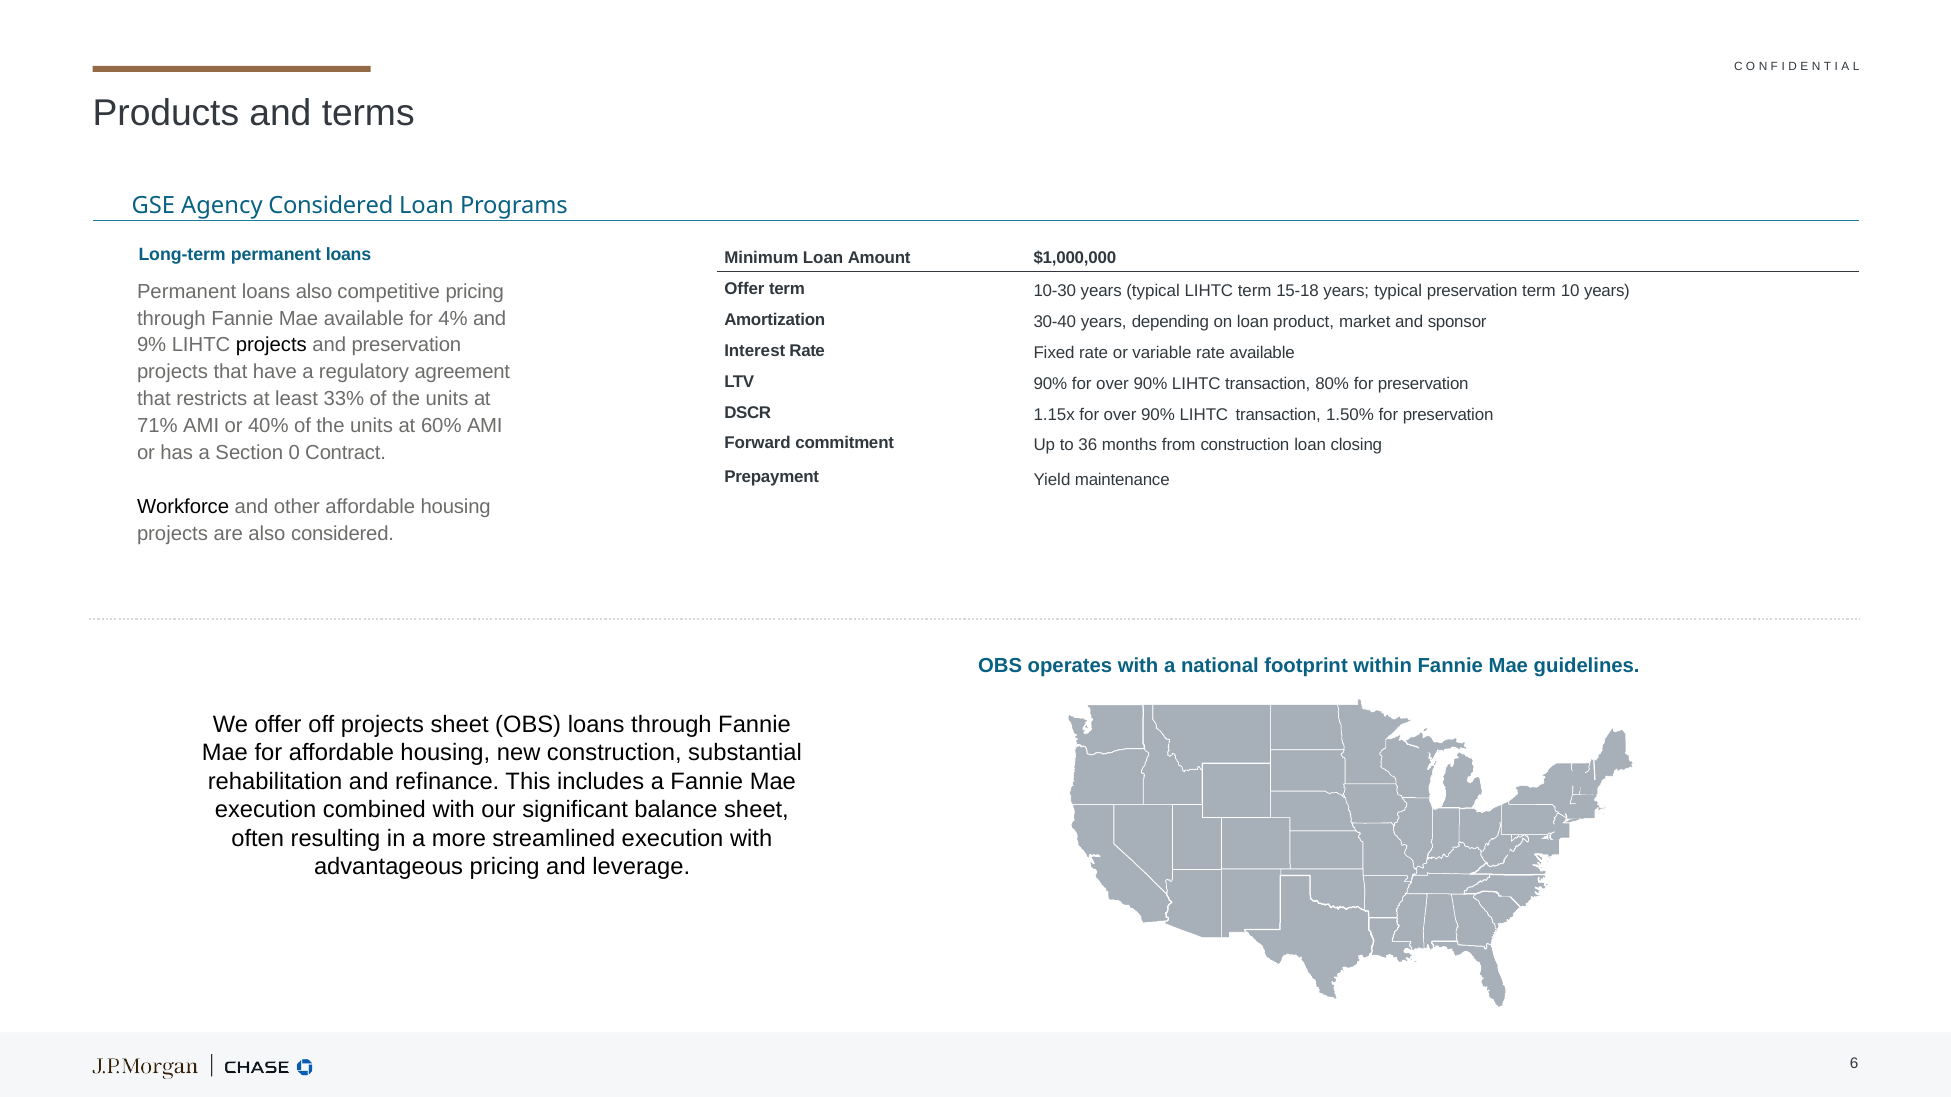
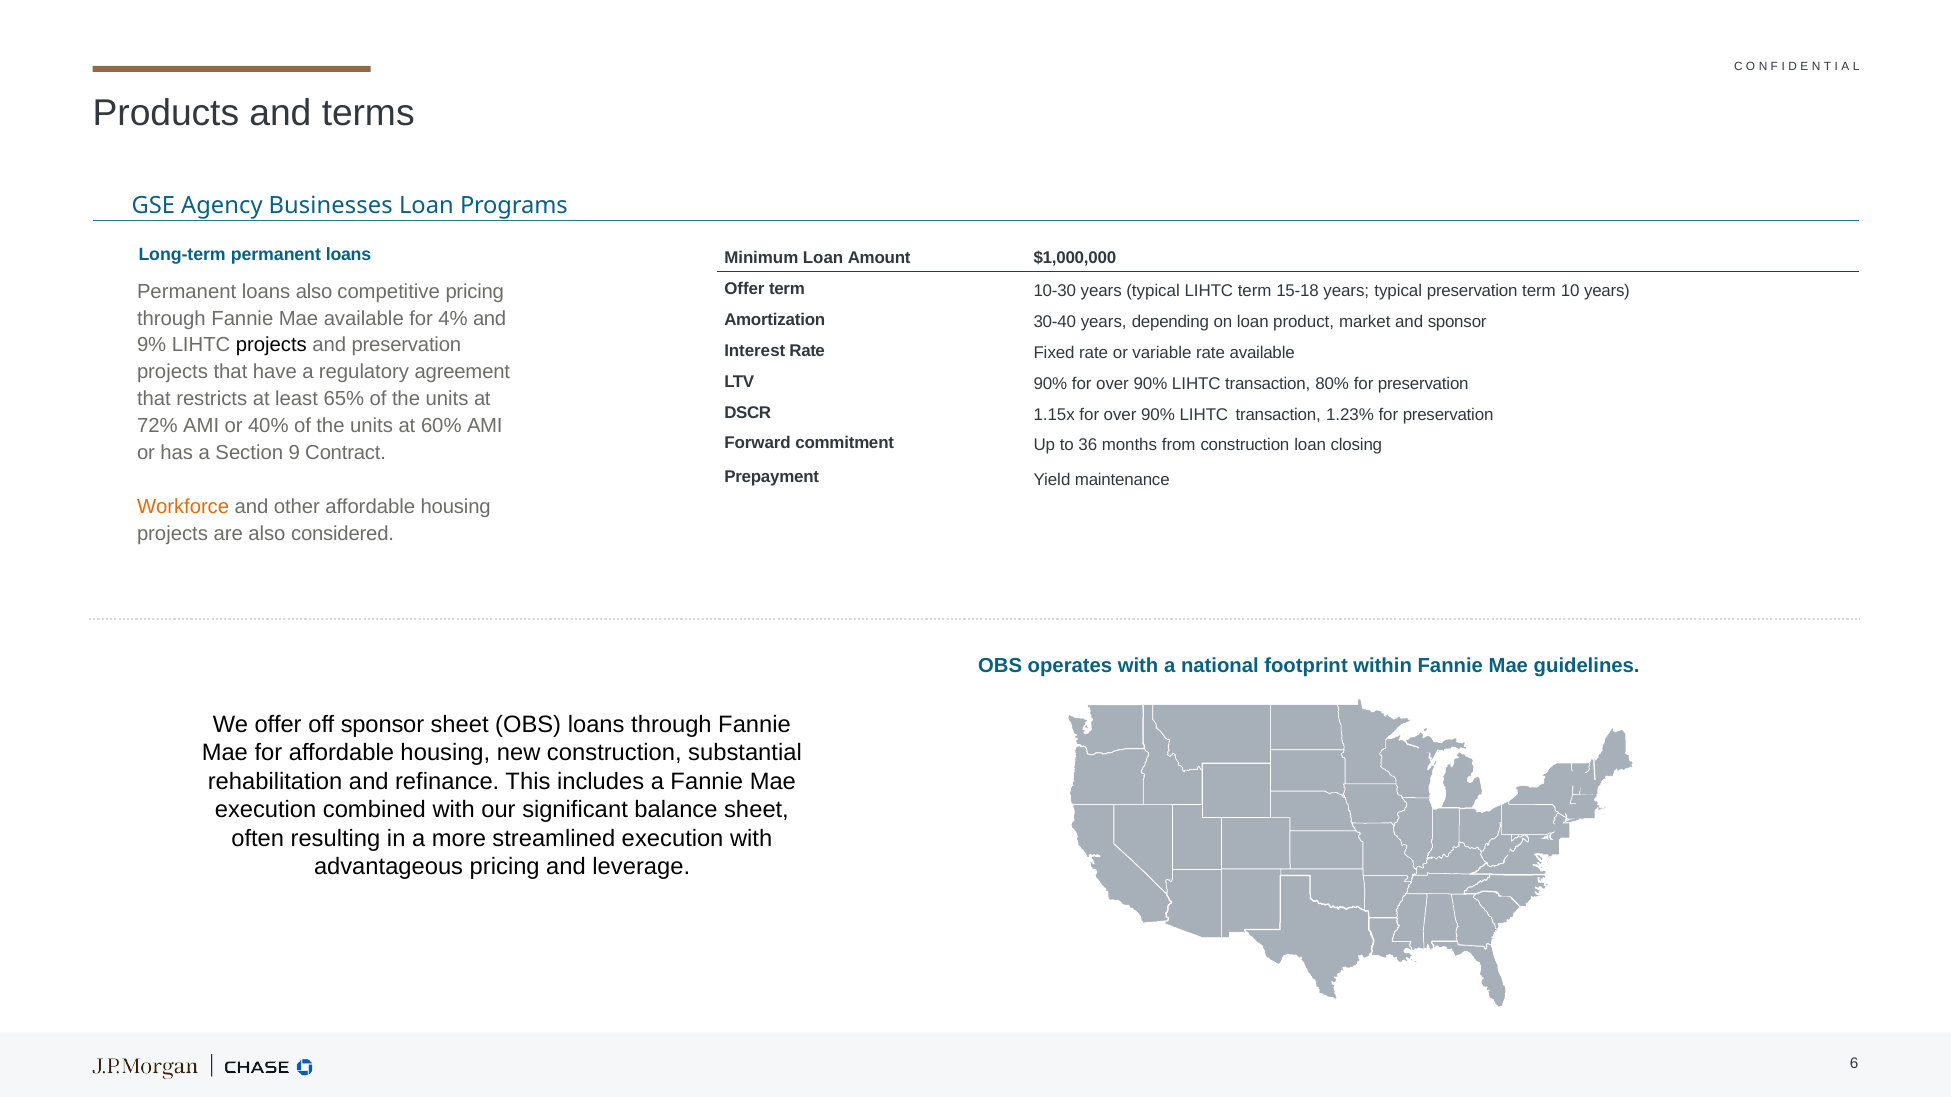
Agency Considered: Considered -> Businesses
33%: 33% -> 65%
1.50%: 1.50% -> 1.23%
71%: 71% -> 72%
0: 0 -> 9
Workforce colour: black -> orange
off projects: projects -> sponsor
